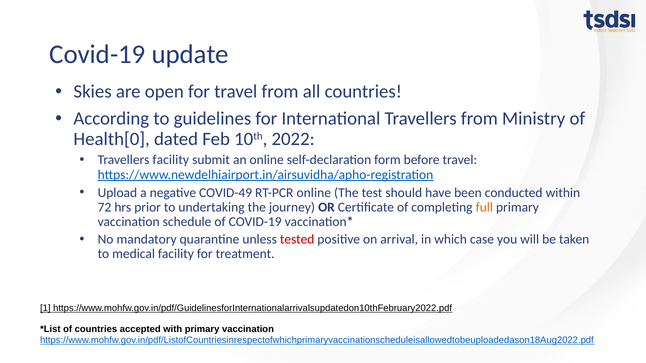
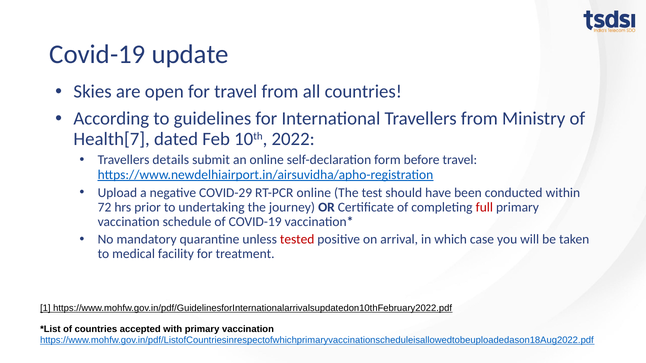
Health[0: Health[0 -> Health[7
Travellers facility: facility -> details
COVID-49: COVID-49 -> COVID-29
full colour: orange -> red
